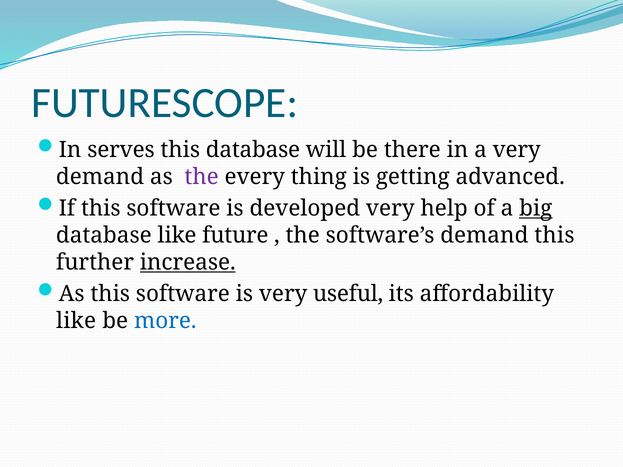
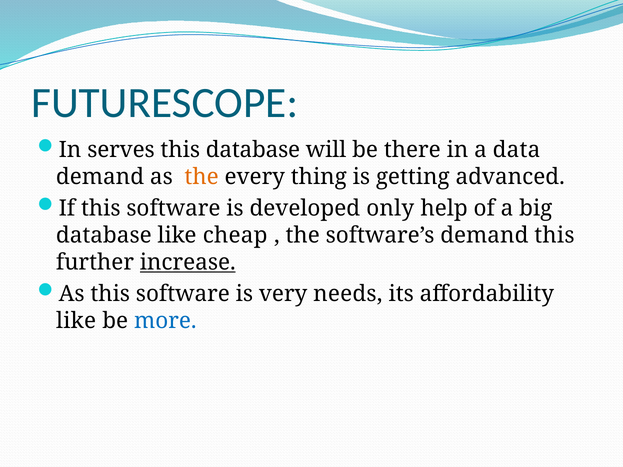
a very: very -> data
the at (202, 177) colour: purple -> orange
developed very: very -> only
big underline: present -> none
future: future -> cheap
useful: useful -> needs
